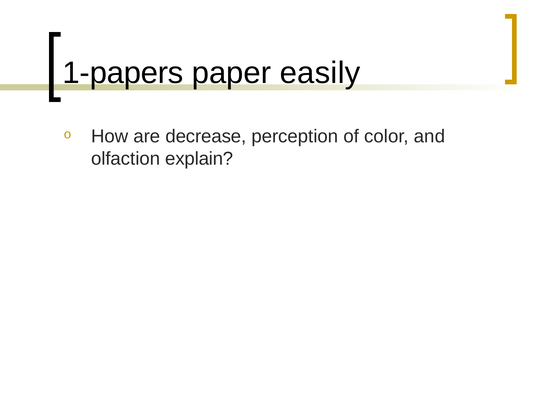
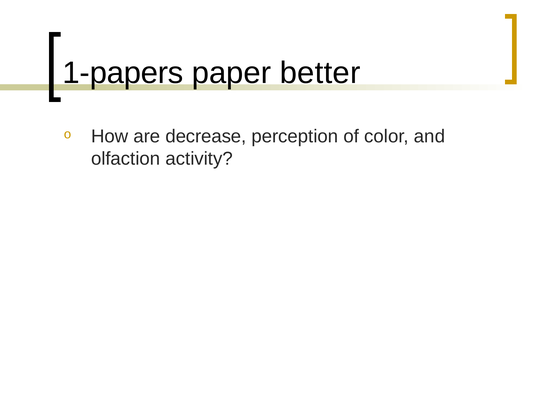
easily: easily -> better
explain: explain -> activity
